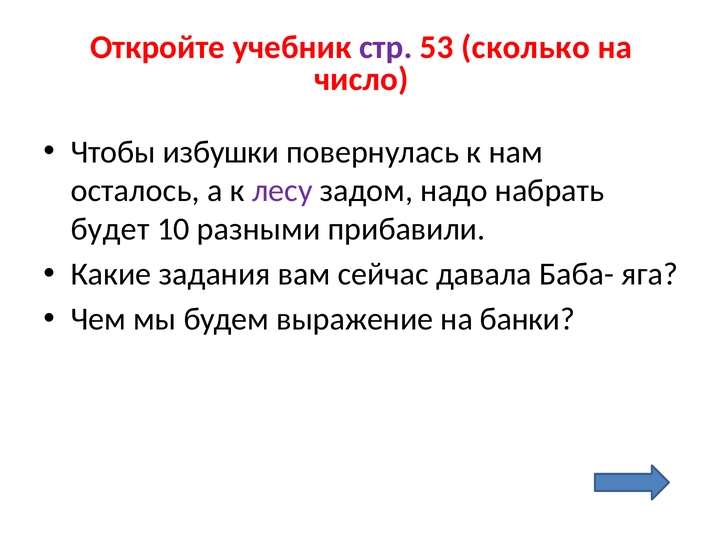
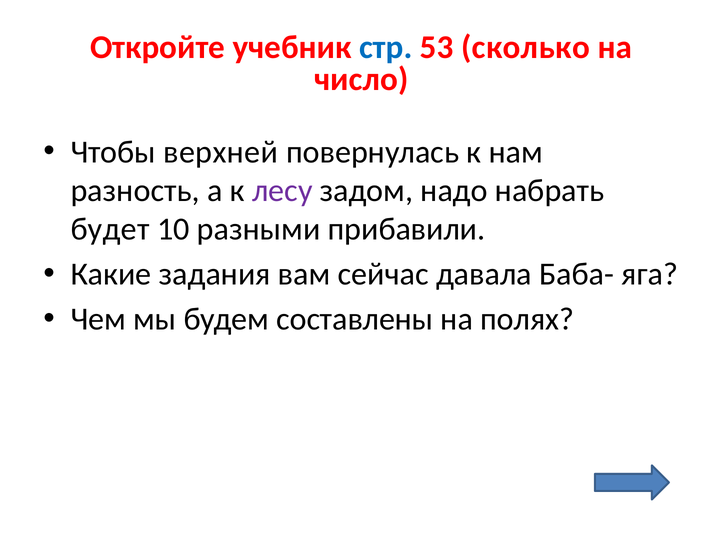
стр colour: purple -> blue
избушки: избушки -> верхней
осталось: осталось -> разность
выражение: выражение -> составлены
банки: банки -> полях
